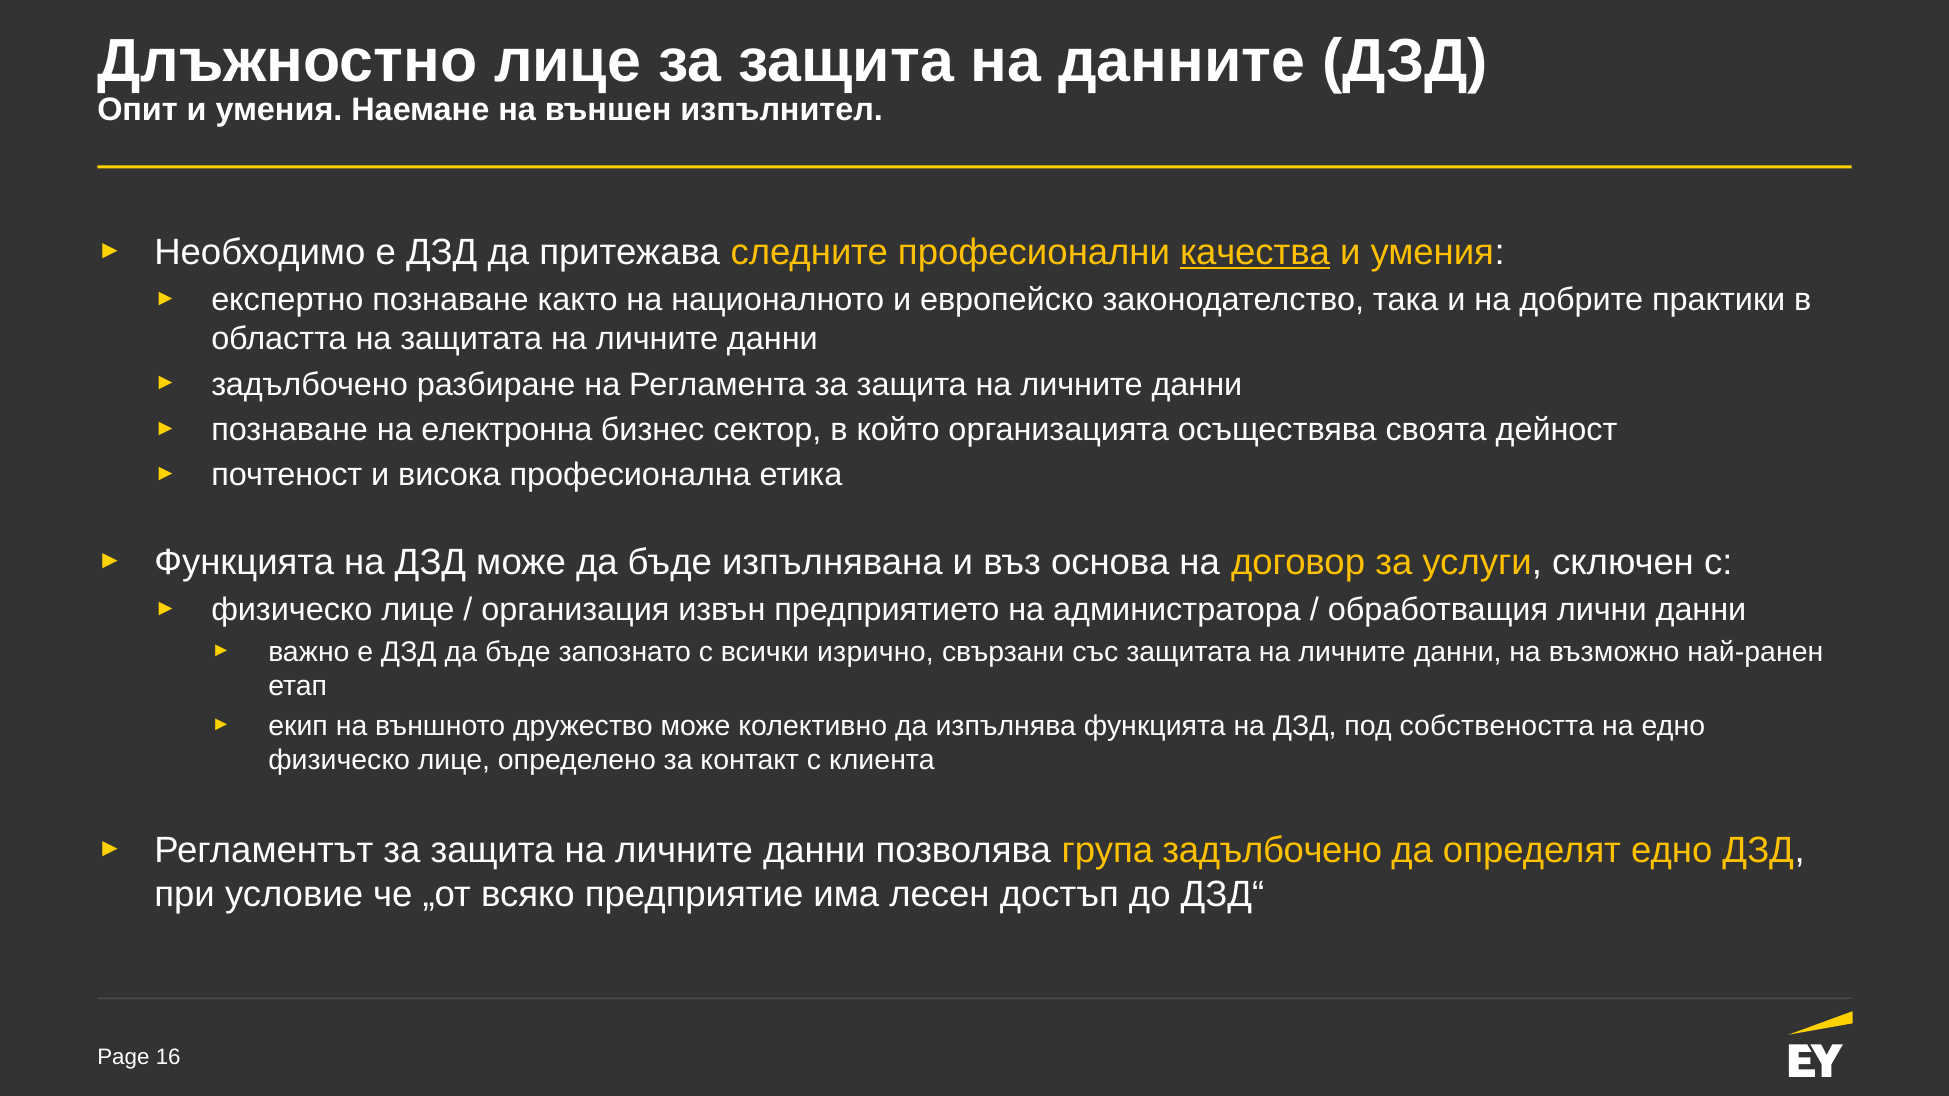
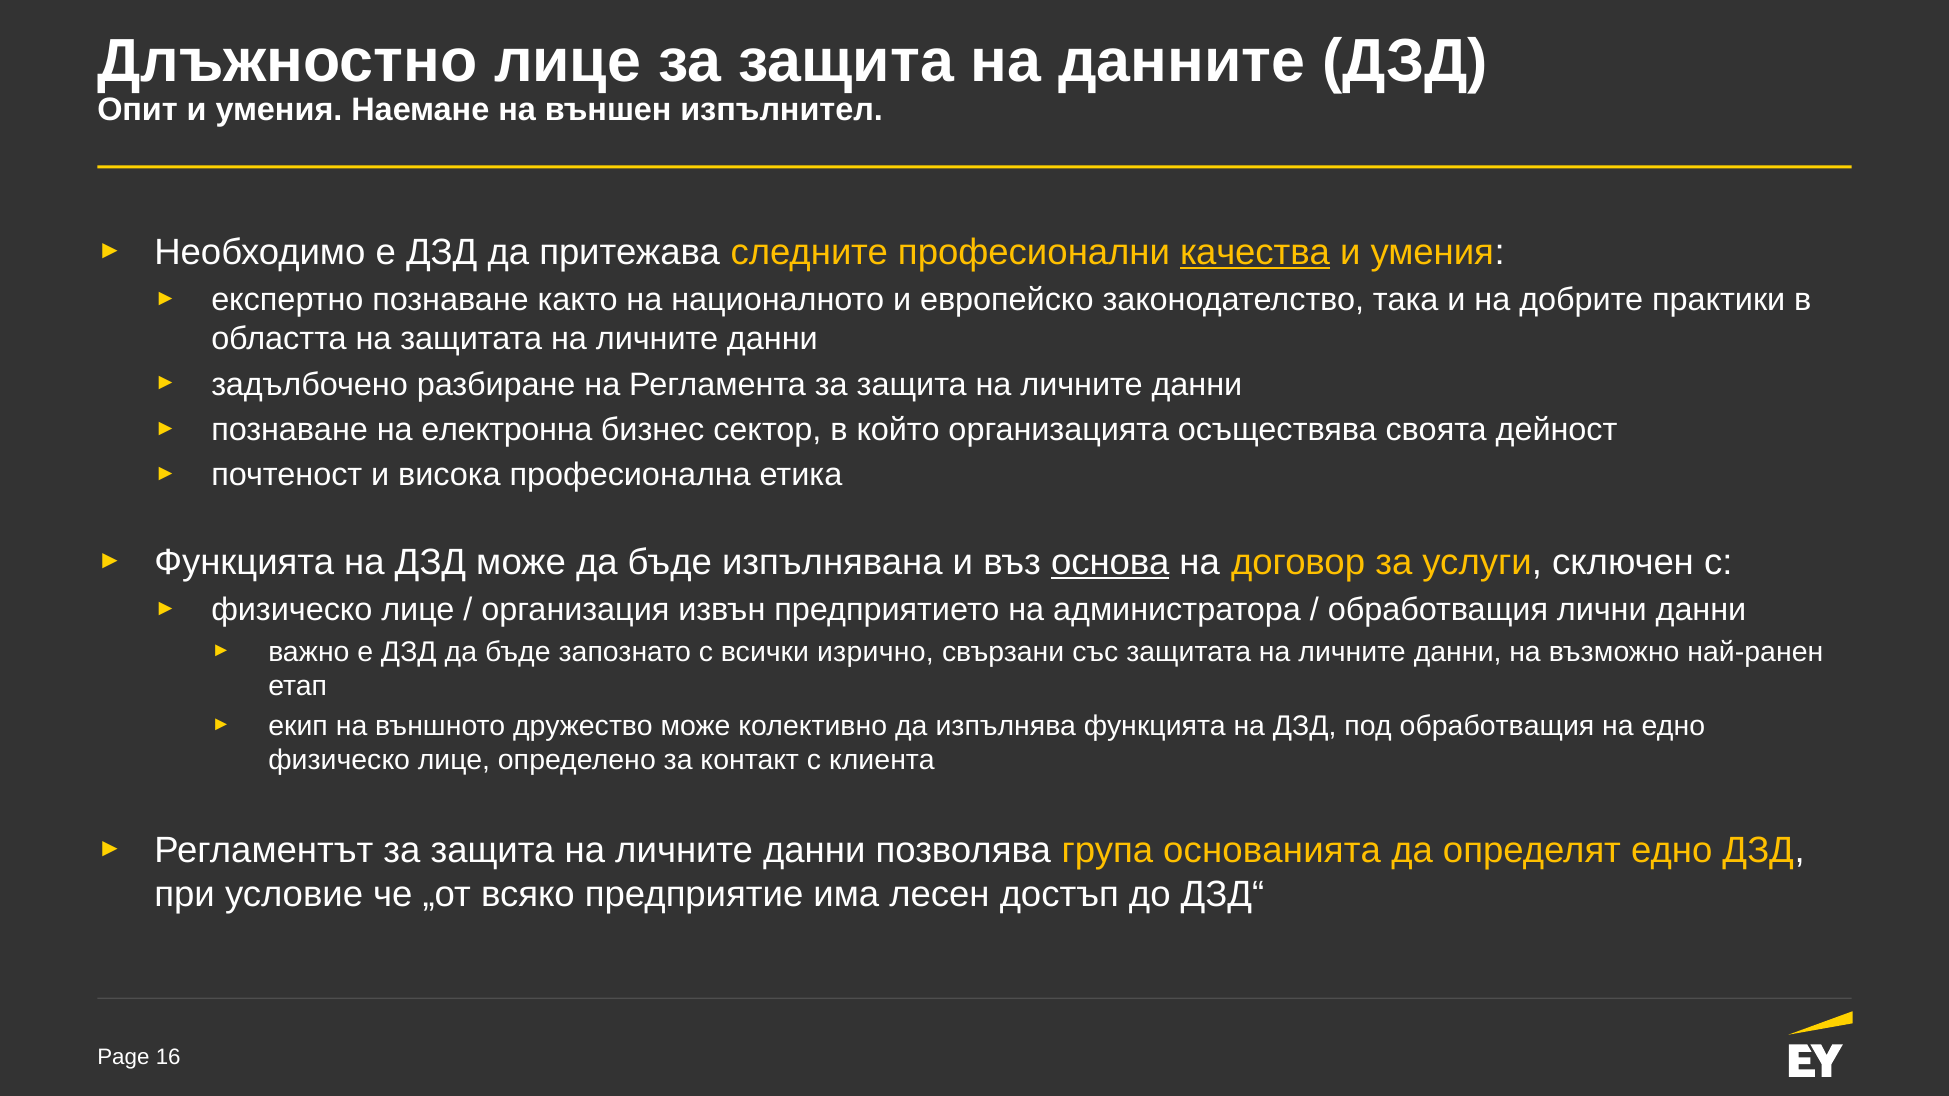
основа underline: none -> present
под собствеността: собствеността -> обработващия
група задълбочено: задълбочено -> основанията
